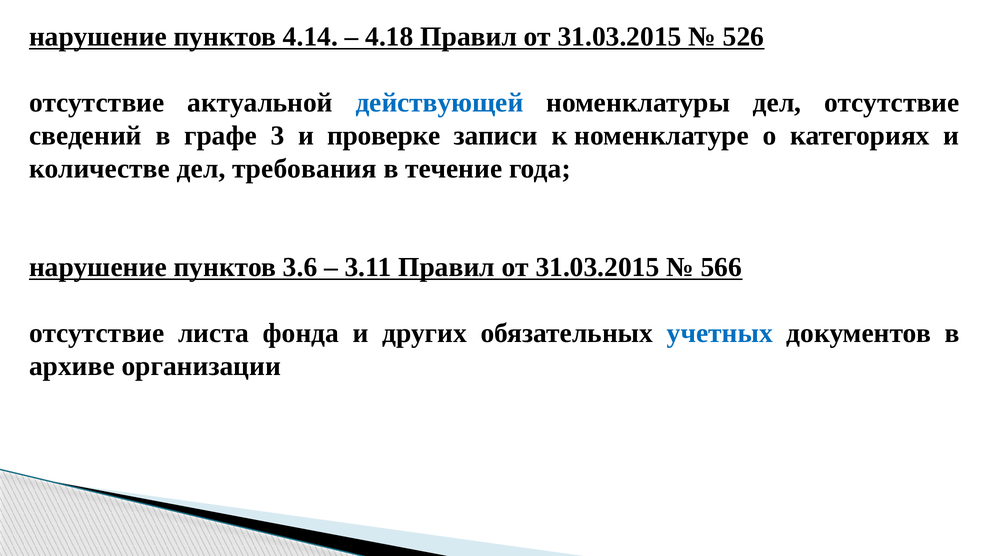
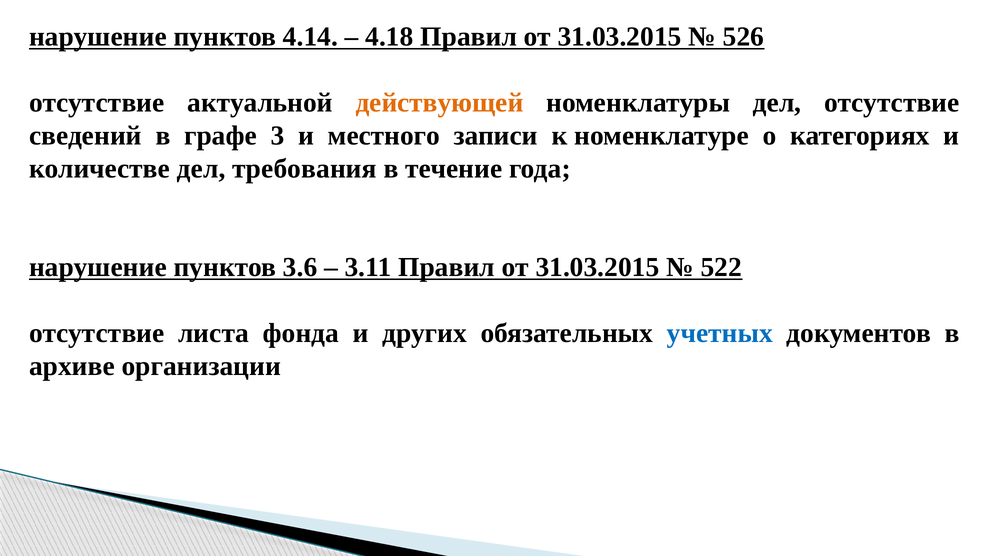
действующей colour: blue -> orange
проверке: проверке -> местного
566: 566 -> 522
